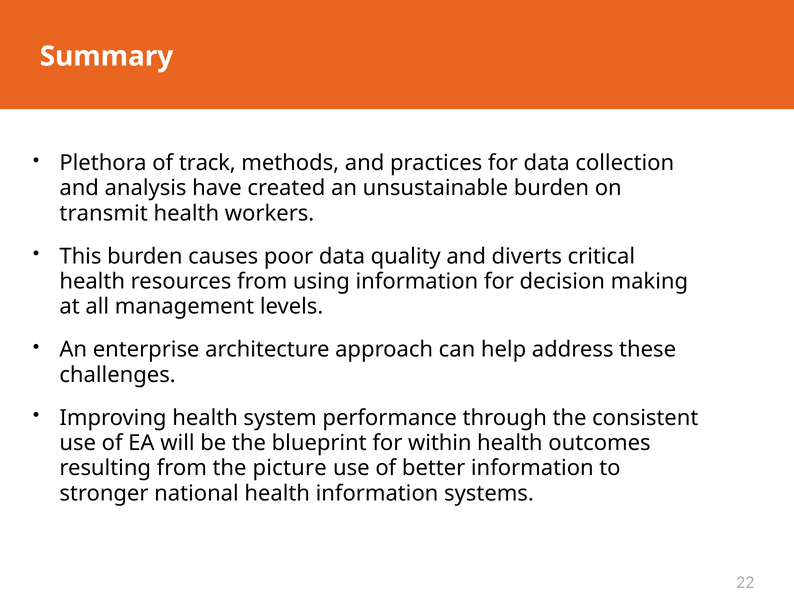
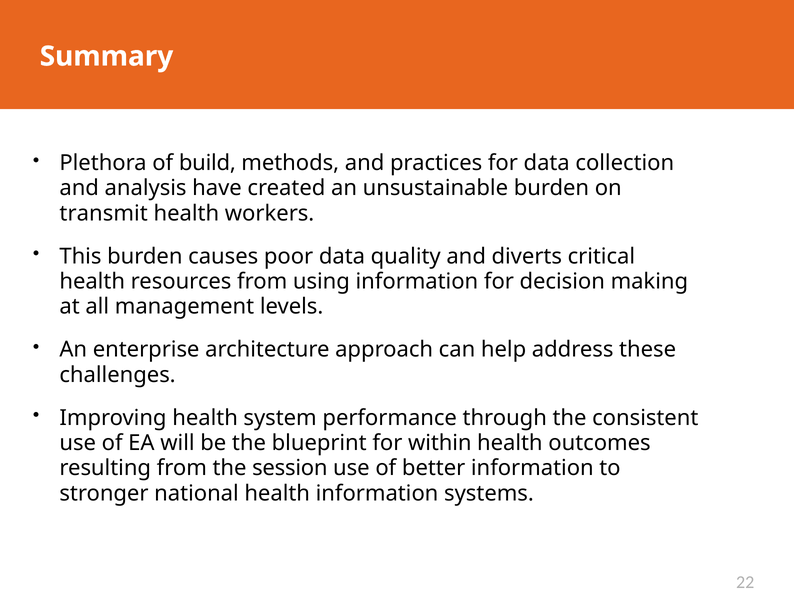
track: track -> build
picture: picture -> session
